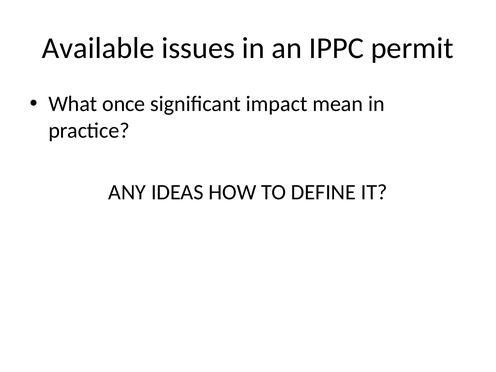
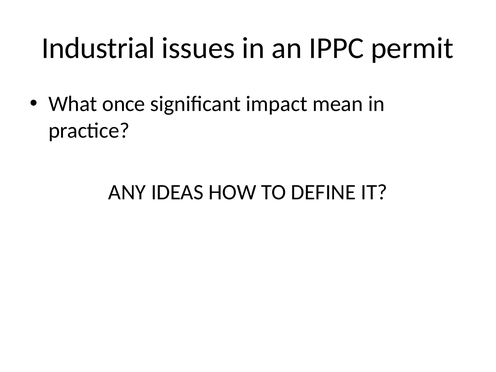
Available: Available -> Industrial
